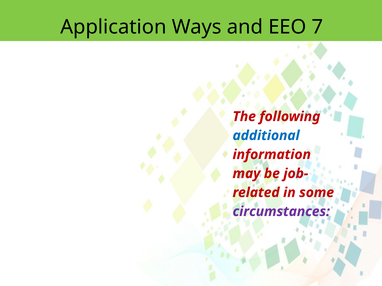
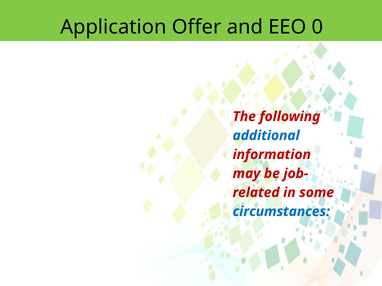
Ways: Ways -> Offer
7: 7 -> 0
circumstances colour: purple -> blue
